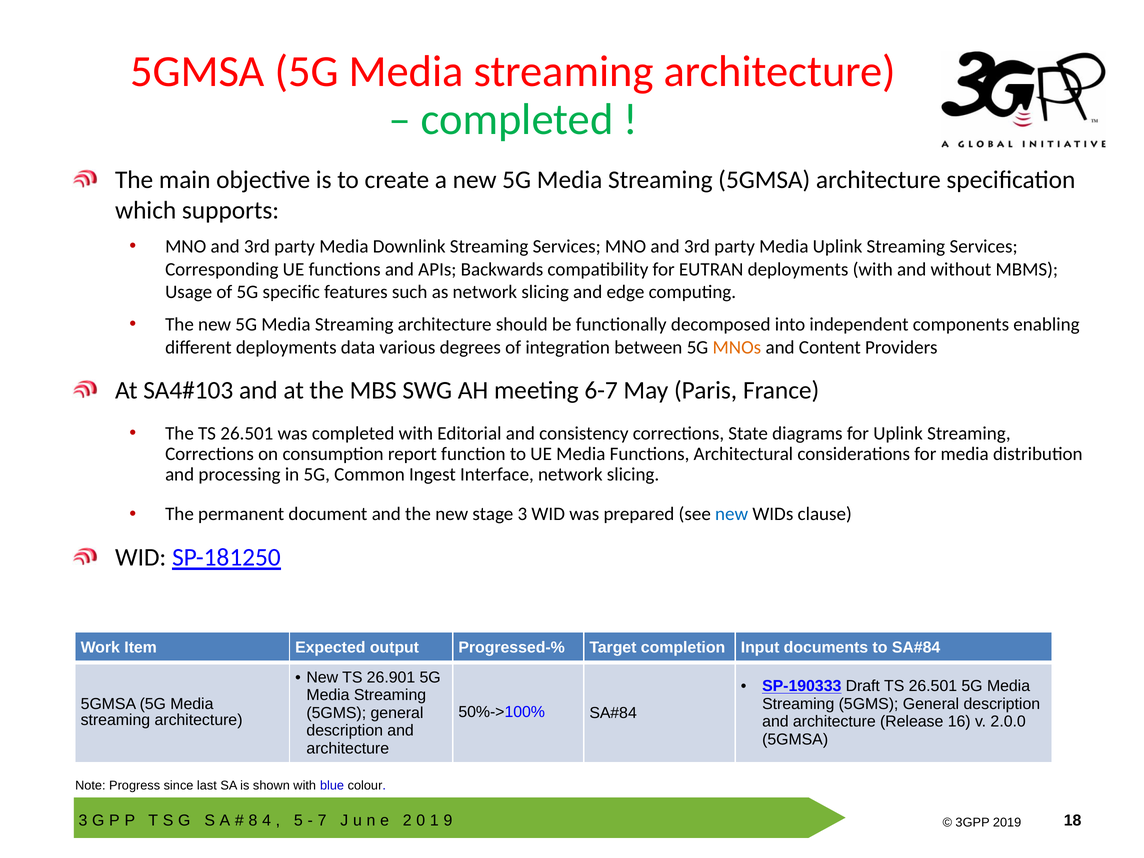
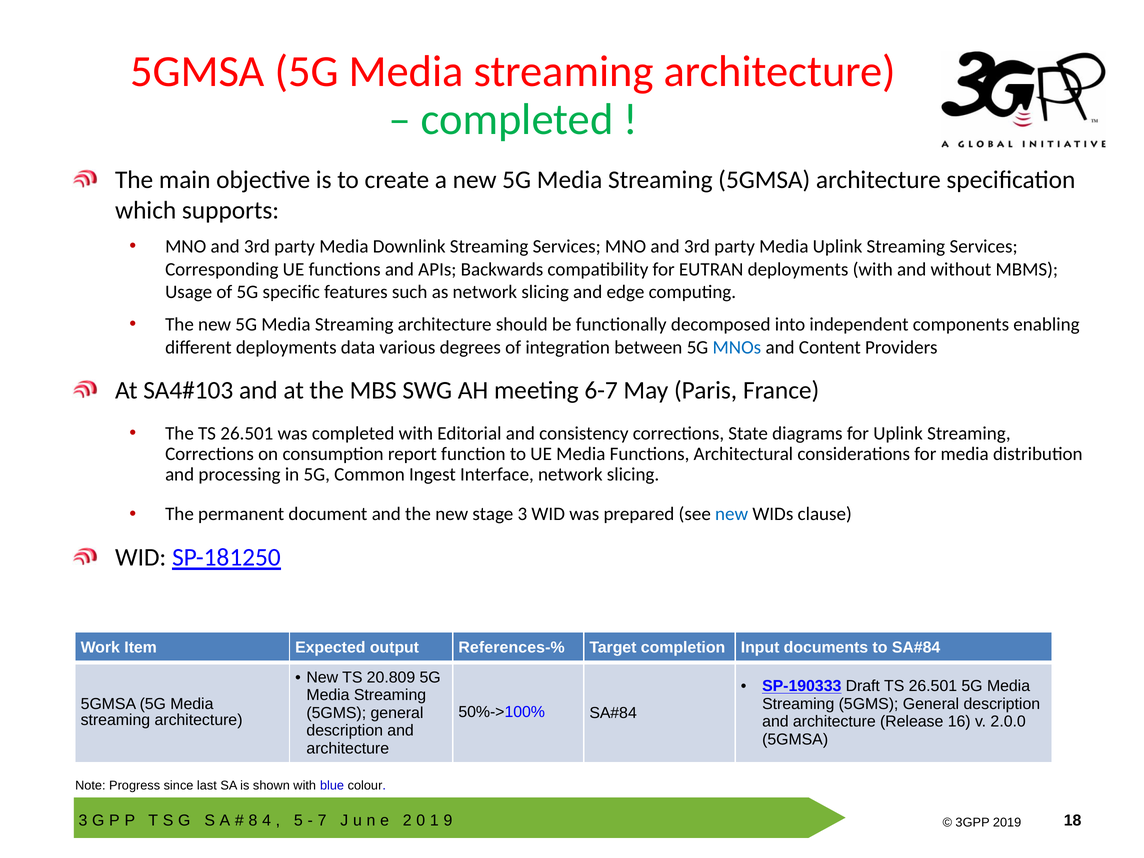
MNOs colour: orange -> blue
Progressed-%: Progressed-% -> References-%
26.901: 26.901 -> 20.809
